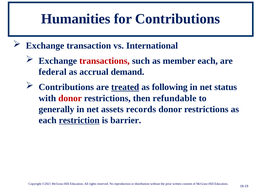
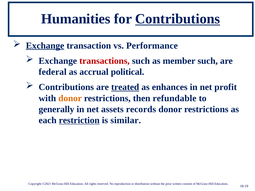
Contributions at (178, 19) underline: none -> present
Exchange at (45, 46) underline: none -> present
International: International -> Performance
member each: each -> such
demand: demand -> political
following: following -> enhances
status: status -> profit
donor at (70, 98) colour: red -> orange
barrier: barrier -> similar
